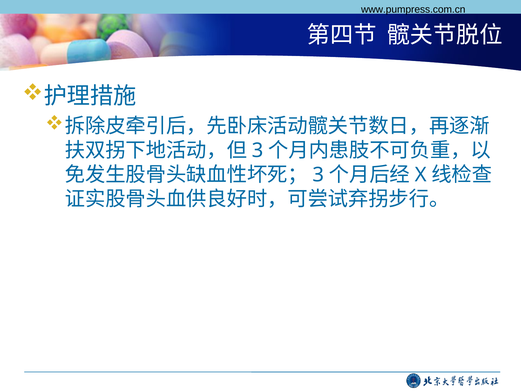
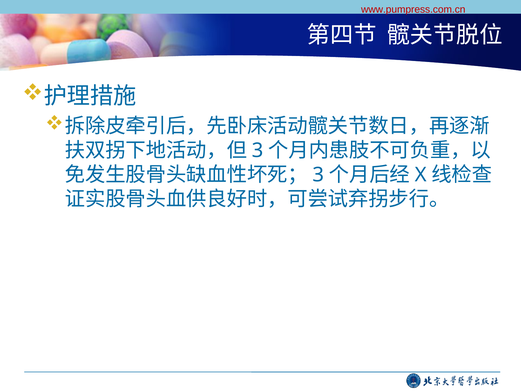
www.pumpress.com.cn colour: black -> red
